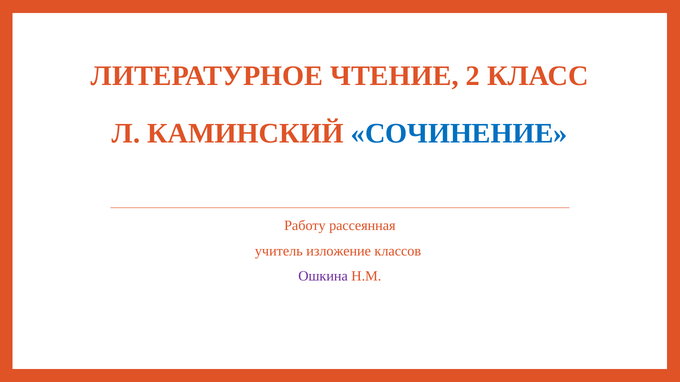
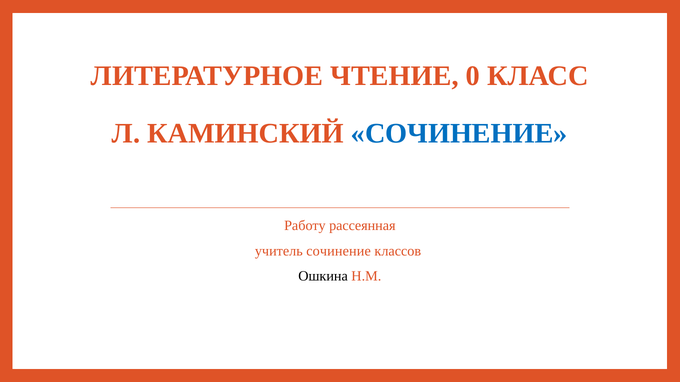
2: 2 -> 0
учитель изложение: изложение -> сочинение
Ошкина colour: purple -> black
